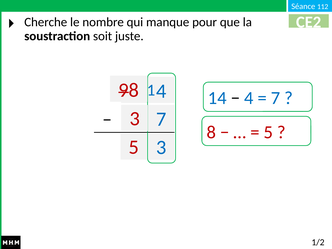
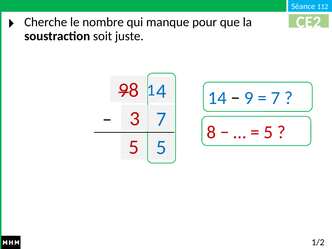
4 at (249, 98): 4 -> 9
5 3: 3 -> 5
